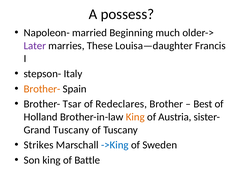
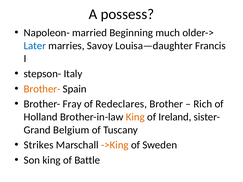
Later colour: purple -> blue
These: These -> Savoy
Tsar: Tsar -> Fray
Best: Best -> Rich
Austria: Austria -> Ireland
Tuscany at (71, 130): Tuscany -> Belgium
->King colour: blue -> orange
